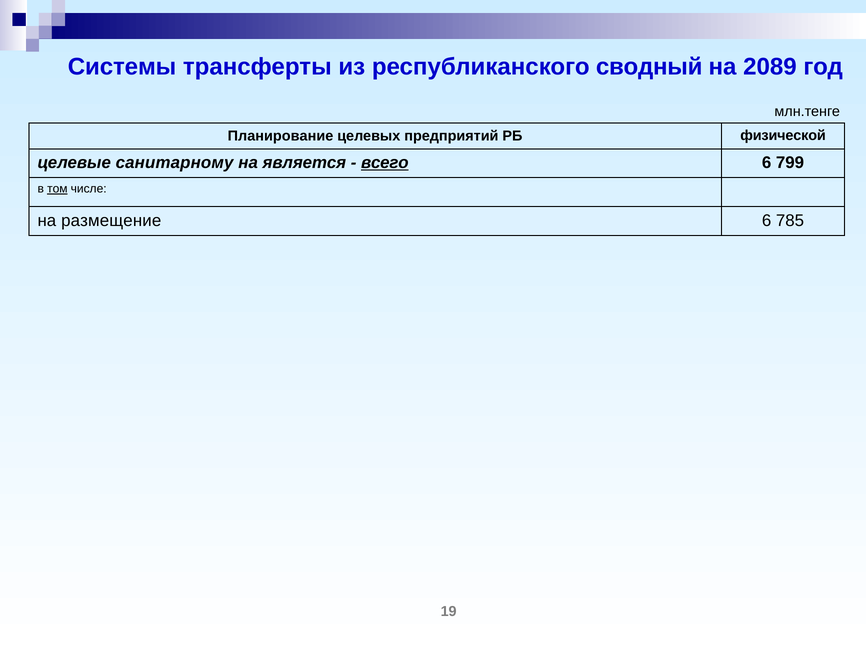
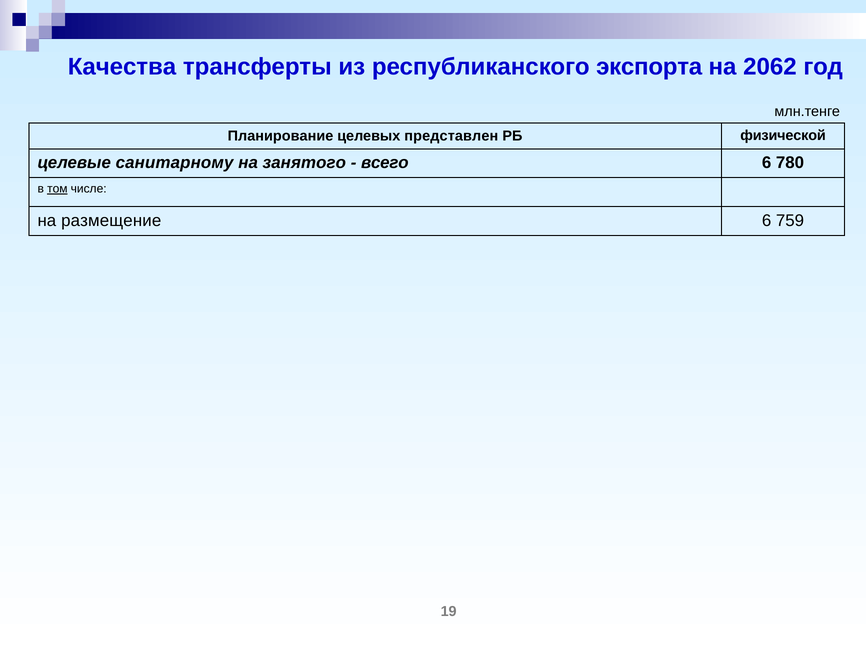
Системы: Системы -> Качества
сводный: сводный -> экспорта
2089: 2089 -> 2062
предприятий: предприятий -> представлен
является: является -> занятого
всего underline: present -> none
799: 799 -> 780
785: 785 -> 759
